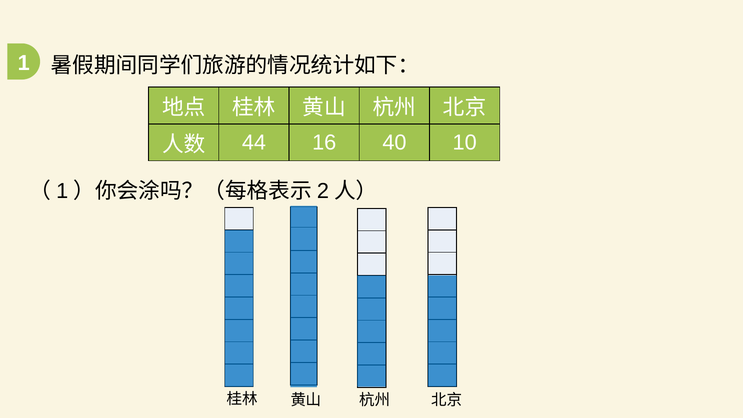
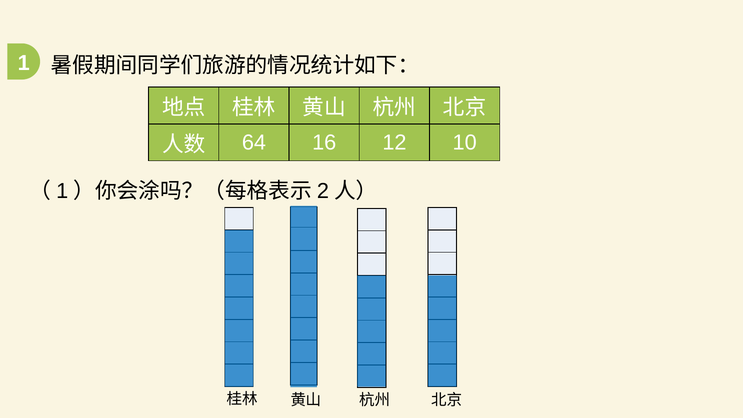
44: 44 -> 64
40: 40 -> 12
